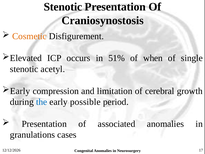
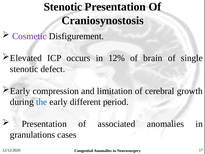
Cosmetic colour: orange -> purple
51%: 51% -> 12%
when: when -> brain
acetyl: acetyl -> defect
possible: possible -> different
